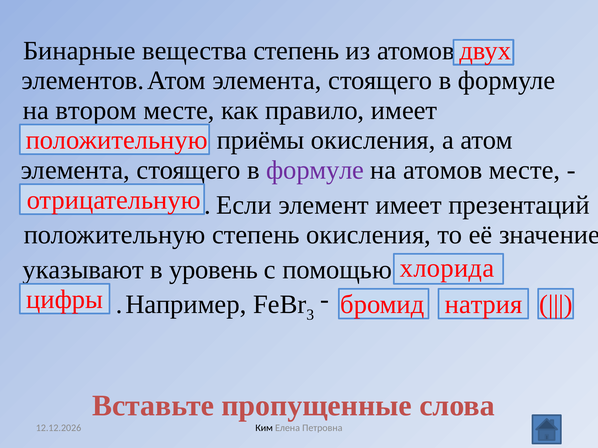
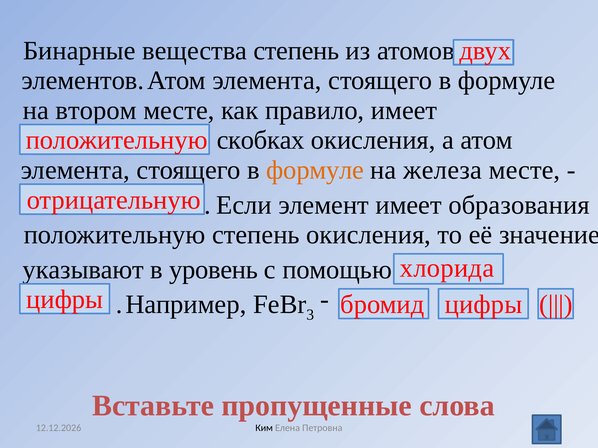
приёмы: приёмы -> скобках
формуле at (315, 170) colour: purple -> orange
атомов: атомов -> железа
презентаций: презентаций -> образования
бромид натрия: натрия -> цифры
